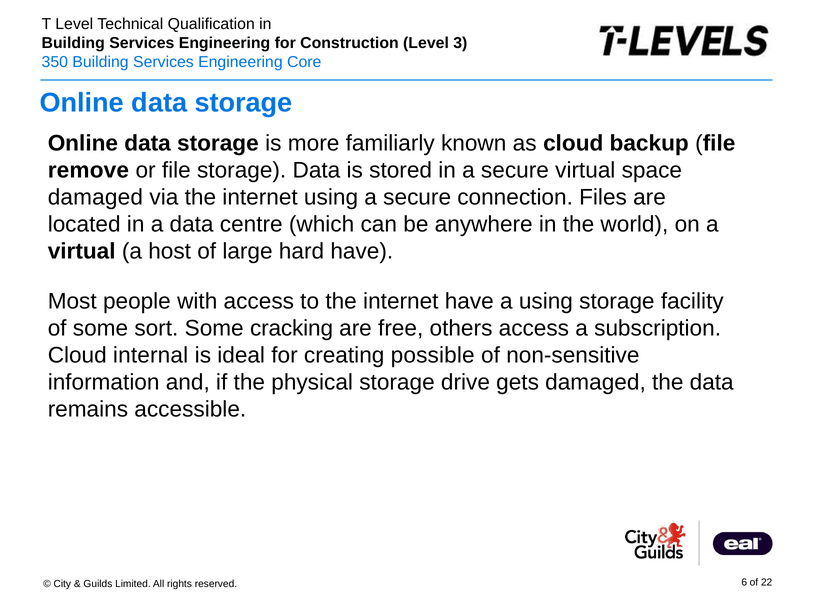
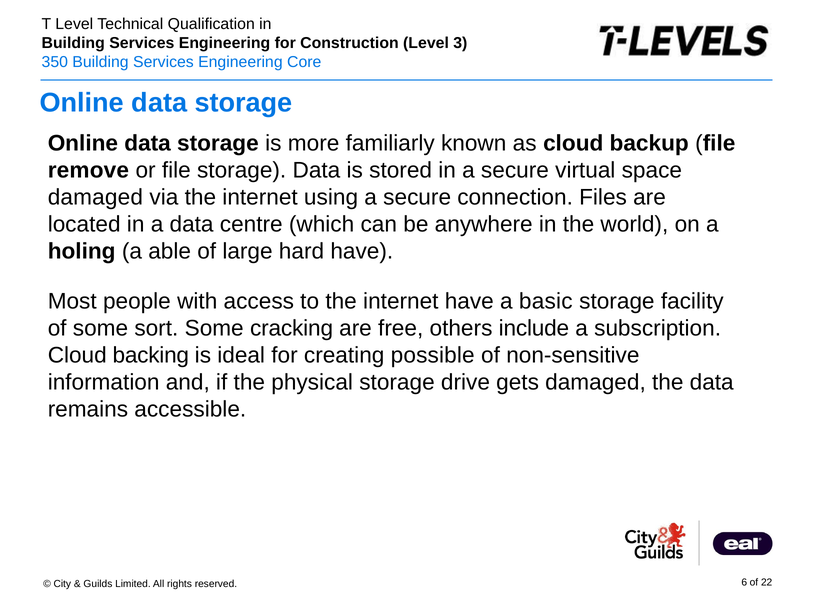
virtual at (82, 252): virtual -> holing
host: host -> able
a using: using -> basic
others access: access -> include
internal: internal -> backing
